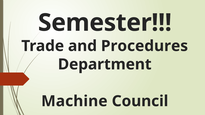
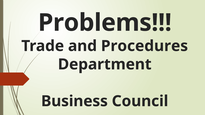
Semester: Semester -> Problems
Machine: Machine -> Business
